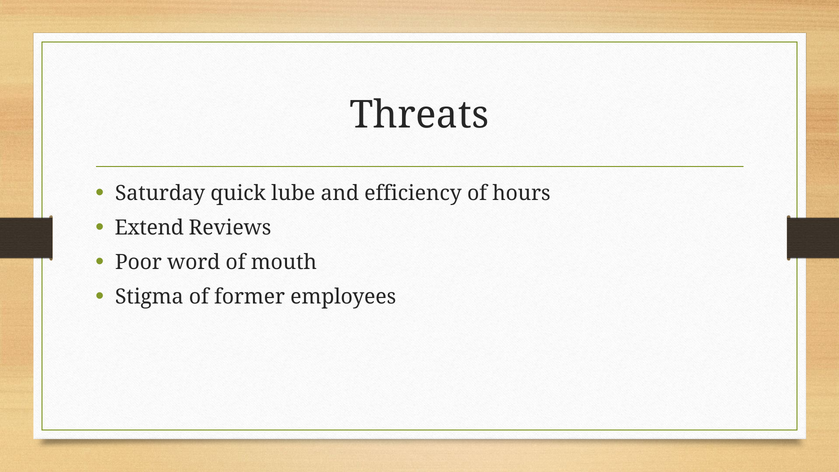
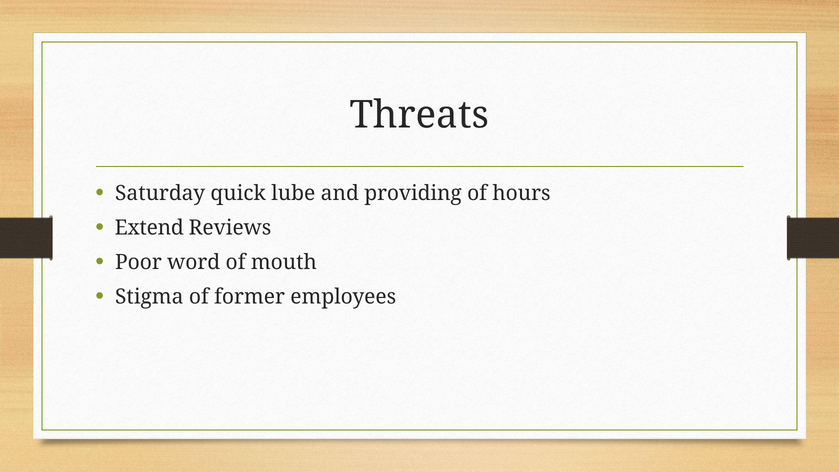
efficiency: efficiency -> providing
